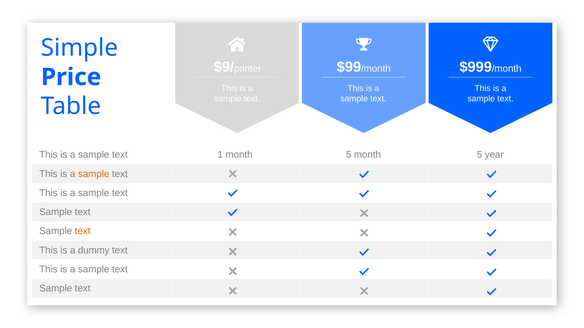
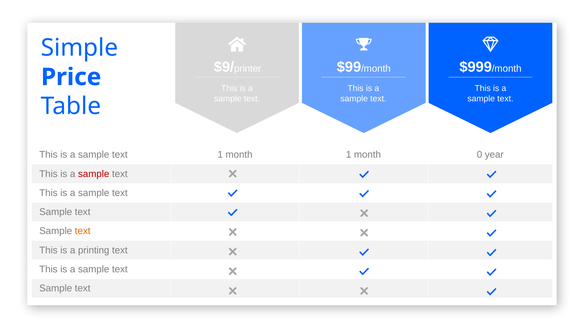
1 month 5: 5 -> 1
5 at (479, 155): 5 -> 0
sample at (94, 174) colour: orange -> red
dummy: dummy -> printing
